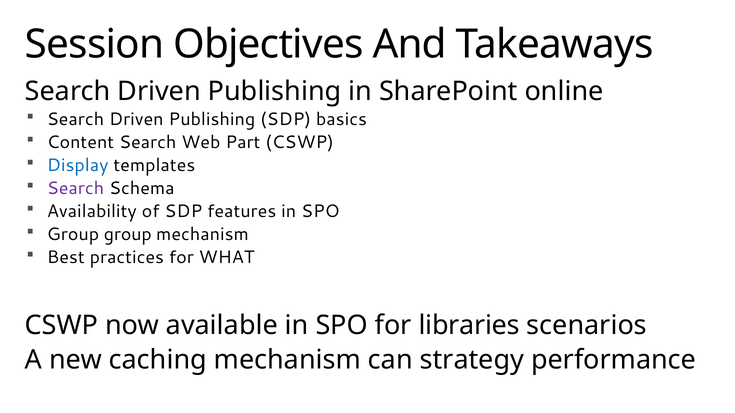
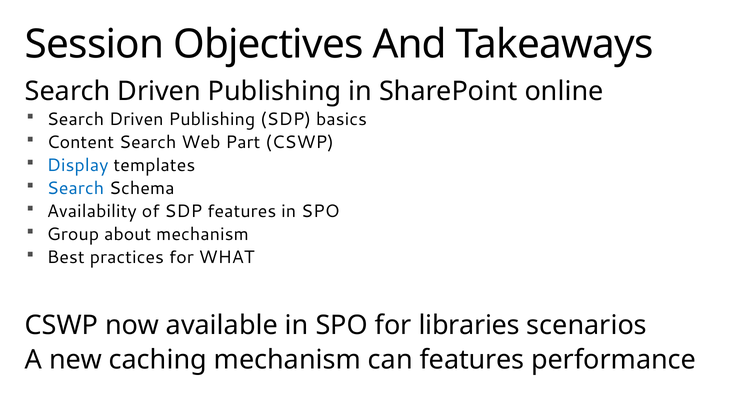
Search at (75, 189) colour: purple -> blue
Group group: group -> about
can strategy: strategy -> features
